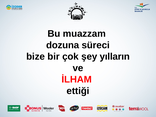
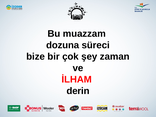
yılların: yılların -> zaman
ettiği: ettiği -> derin
